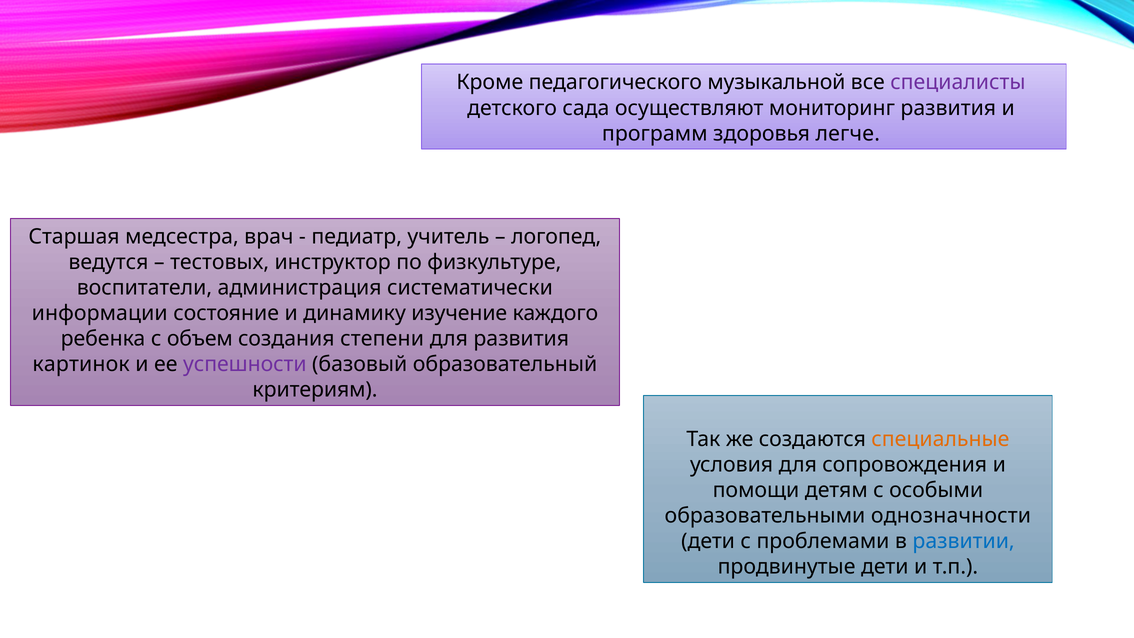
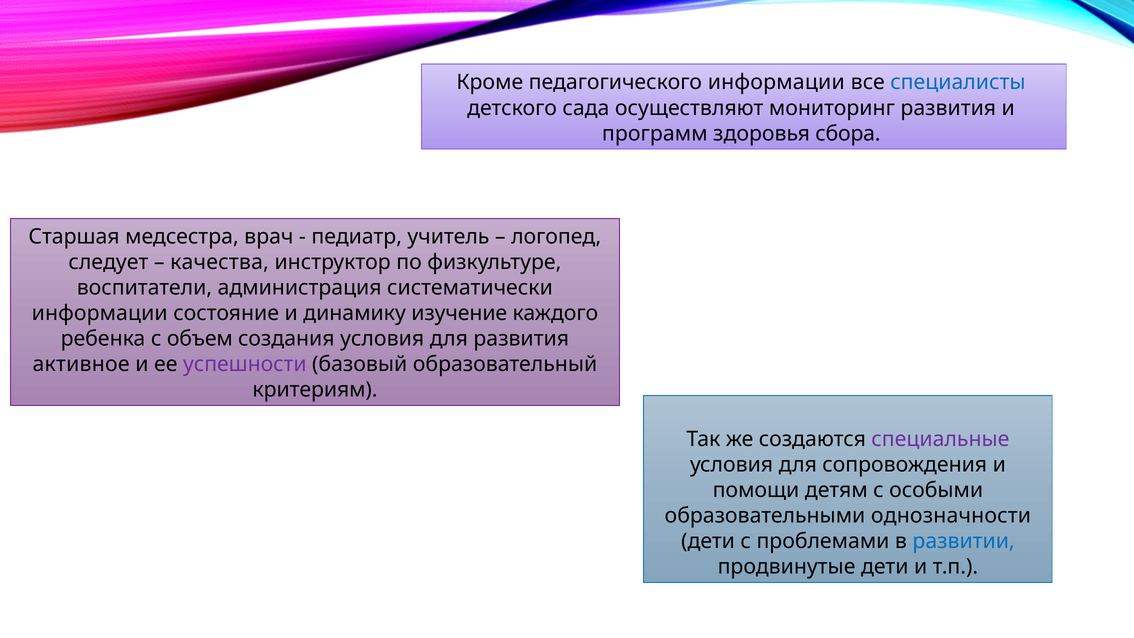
педагогического музыкальной: музыкальной -> информации
специалисты colour: purple -> blue
легче: легче -> сбора
ведутся: ведутся -> следует
тестовых: тестовых -> качества
создания степени: степени -> условия
картинок: картинок -> активное
специальные colour: orange -> purple
